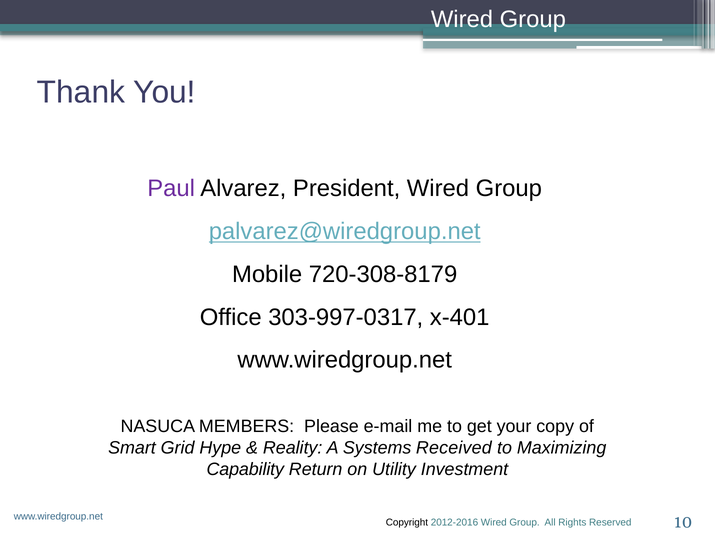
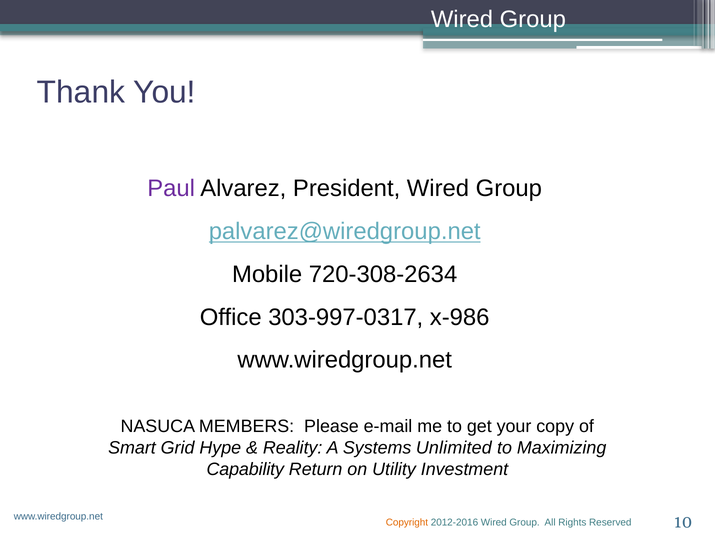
720-308-8179: 720-308-8179 -> 720-308-2634
x-401: x-401 -> x-986
Received: Received -> Unlimited
Copyright colour: black -> orange
